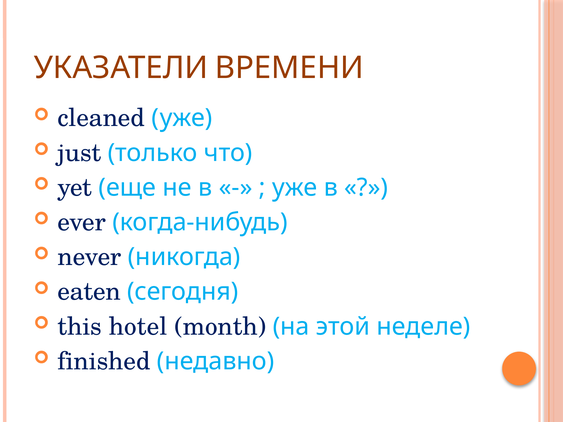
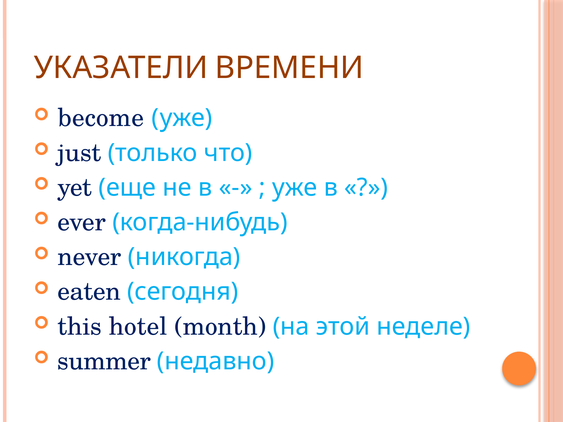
cleaned: cleaned -> become
finished: finished -> summer
